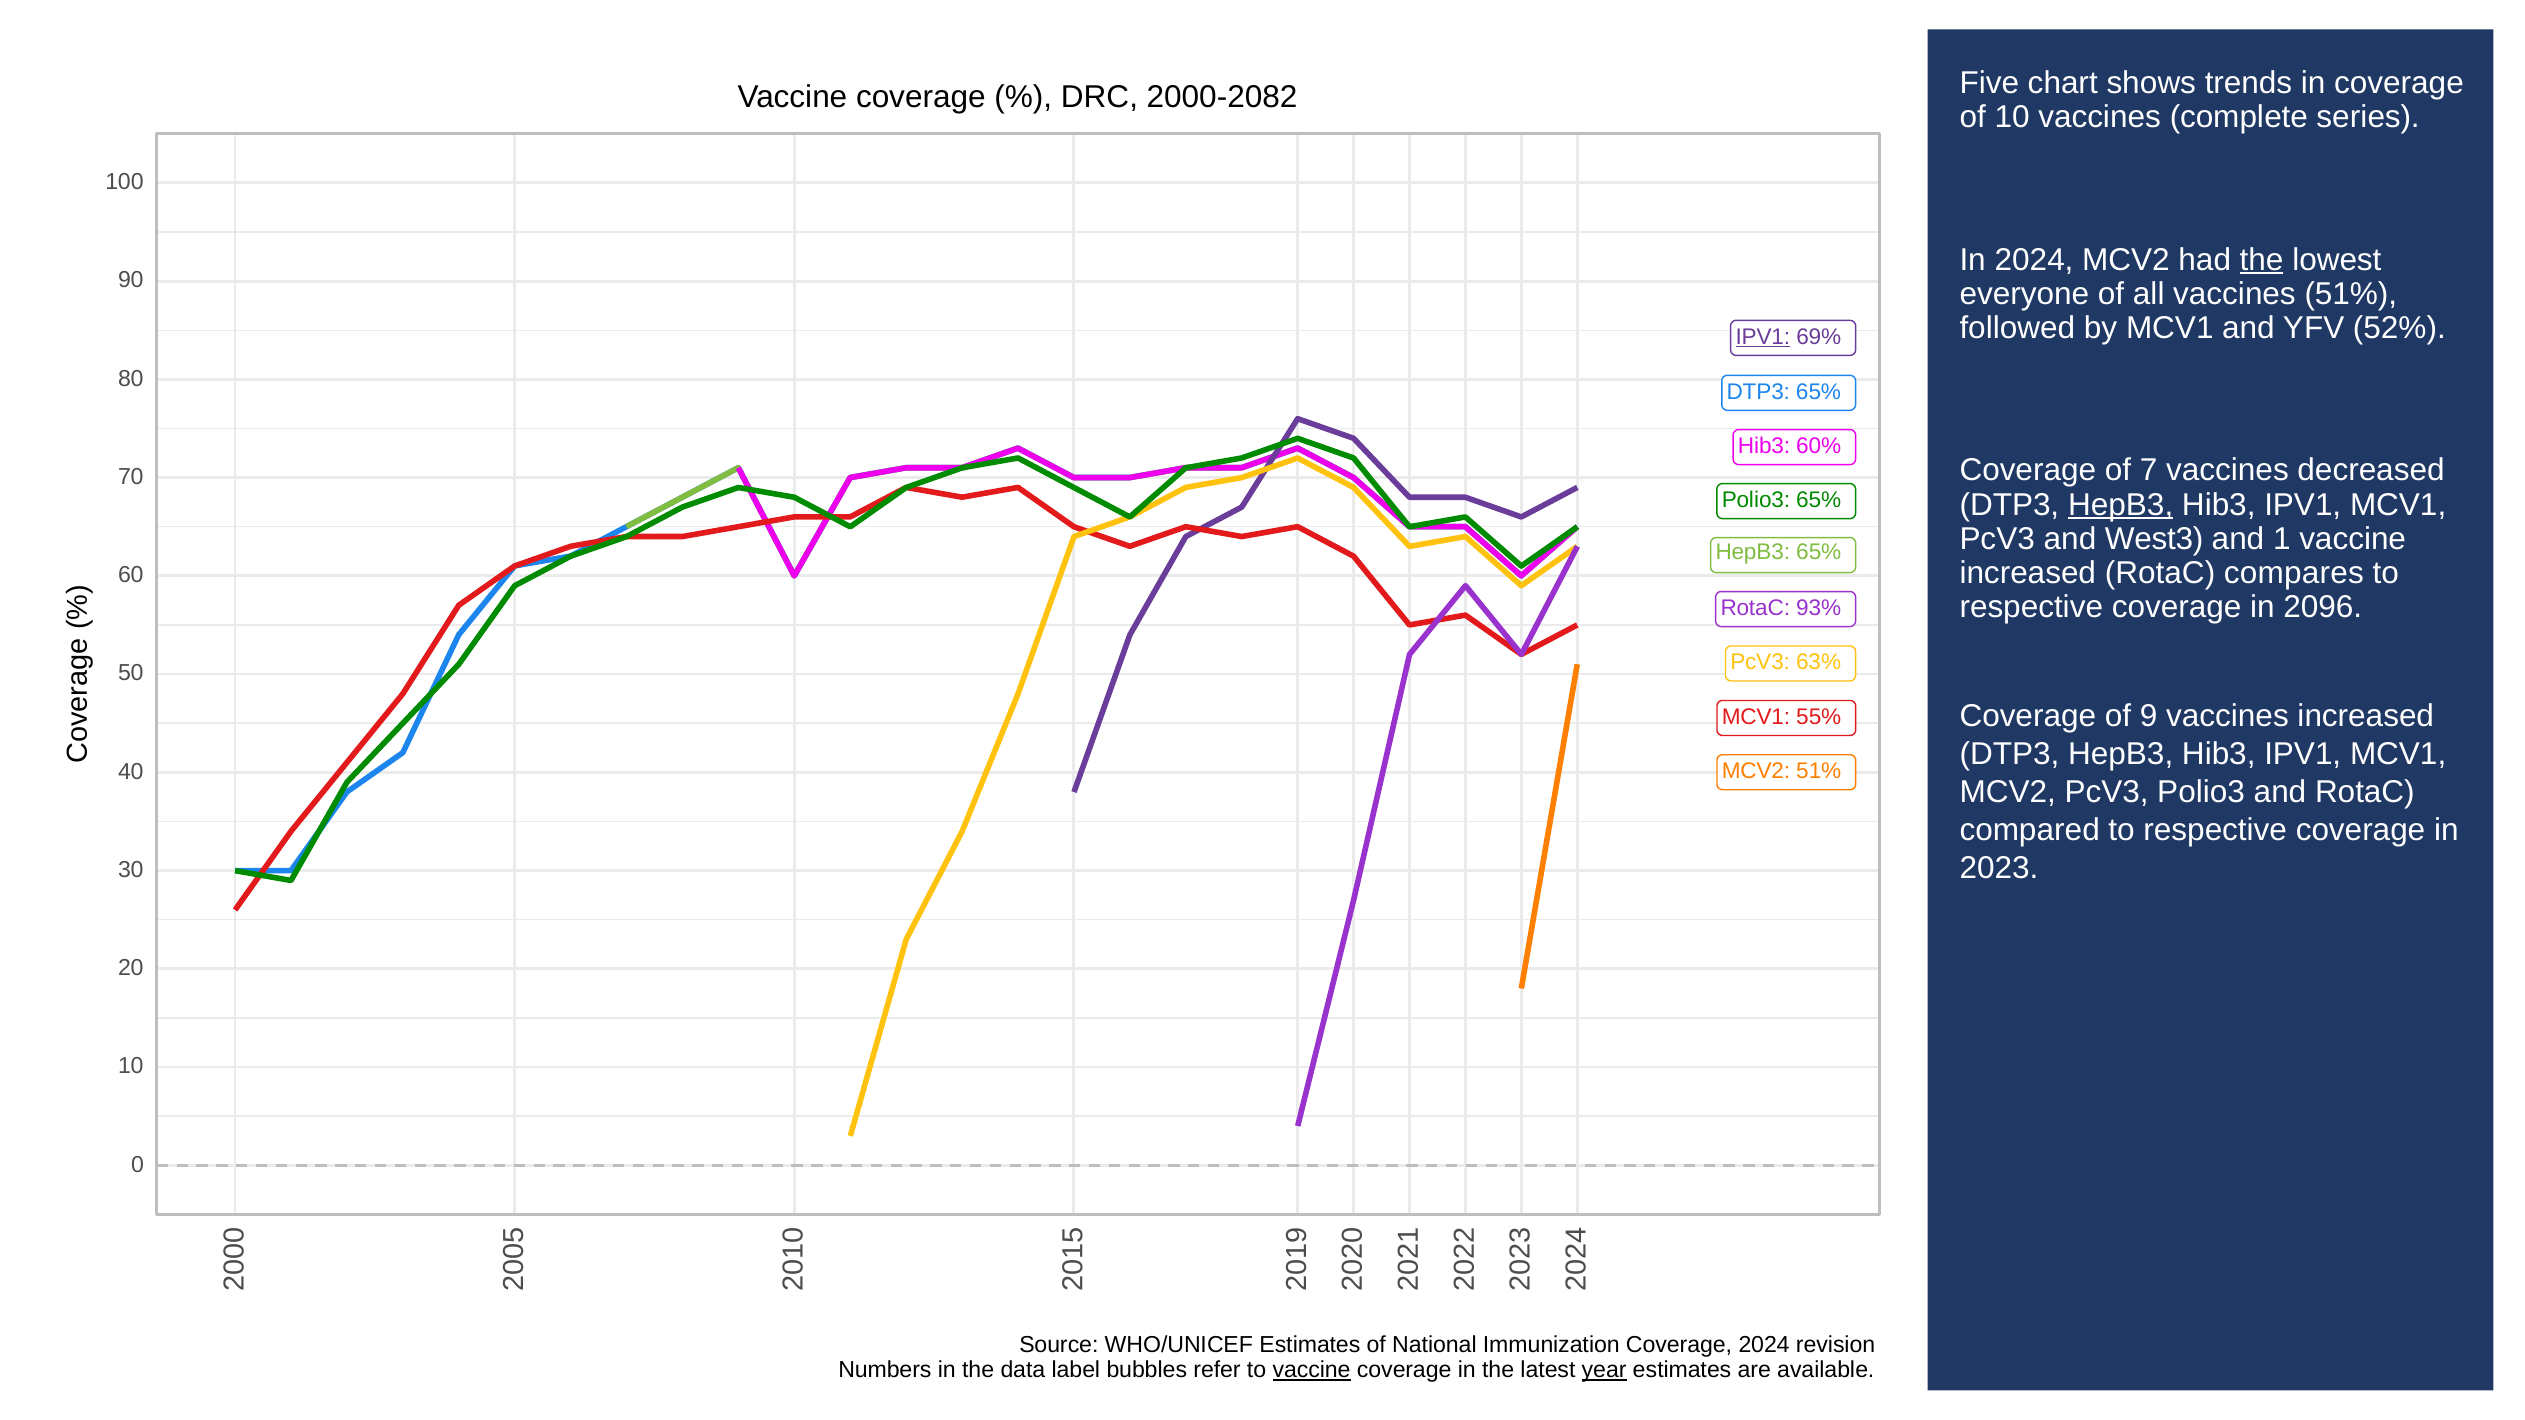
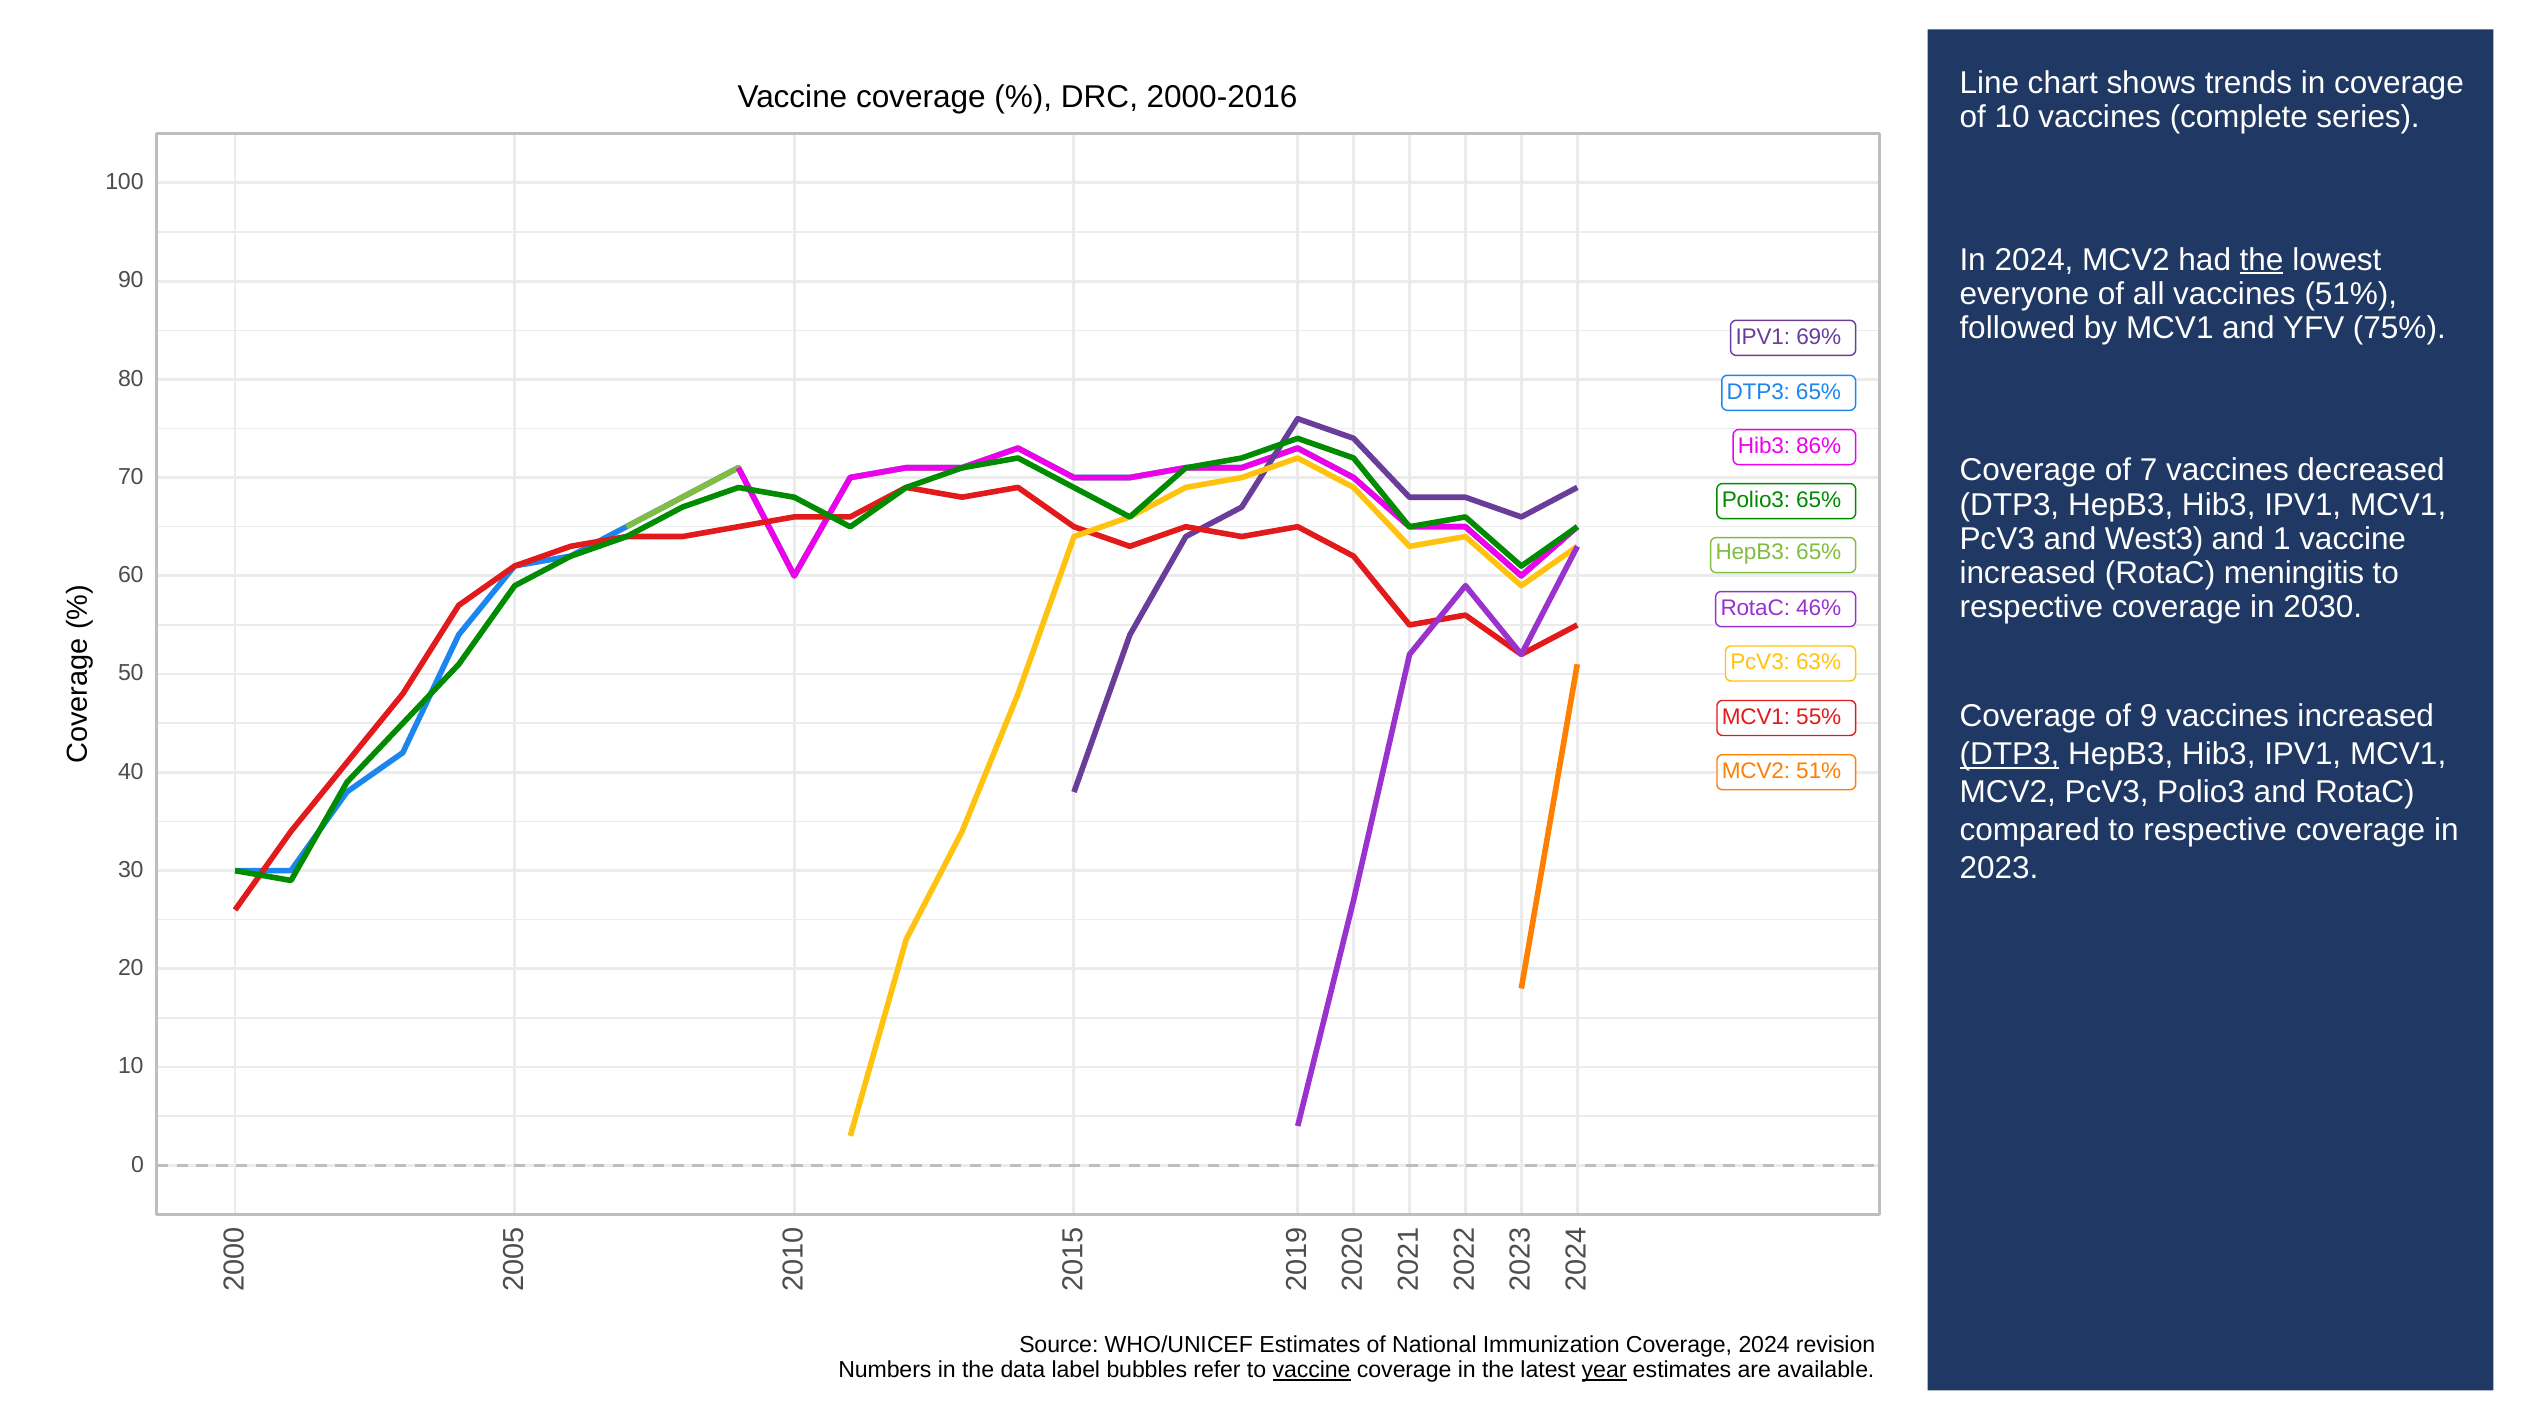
Five: Five -> Line
2000-2082: 2000-2082 -> 2000-2016
52%: 52% -> 75%
IPV1 at (1763, 337) underline: present -> none
60%: 60% -> 86%
HepB3 at (2121, 505) underline: present -> none
compares: compares -> meningitis
2096: 2096 -> 2030
93%: 93% -> 46%
DTP3 at (2009, 754) underline: none -> present
